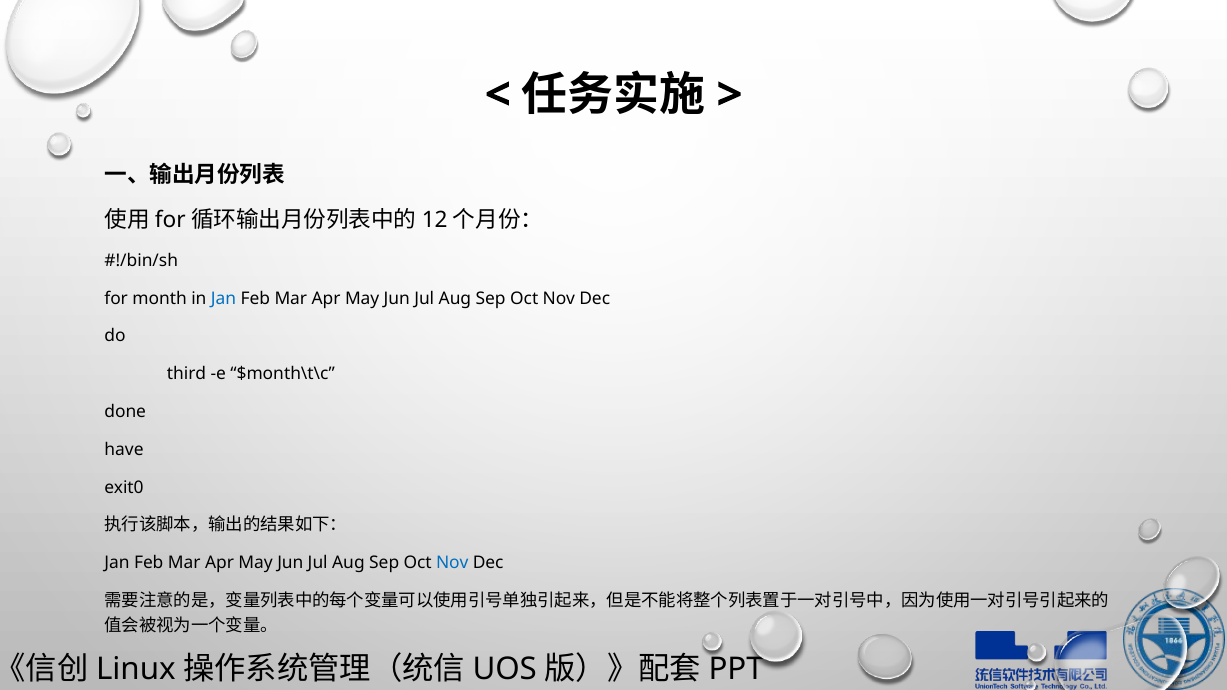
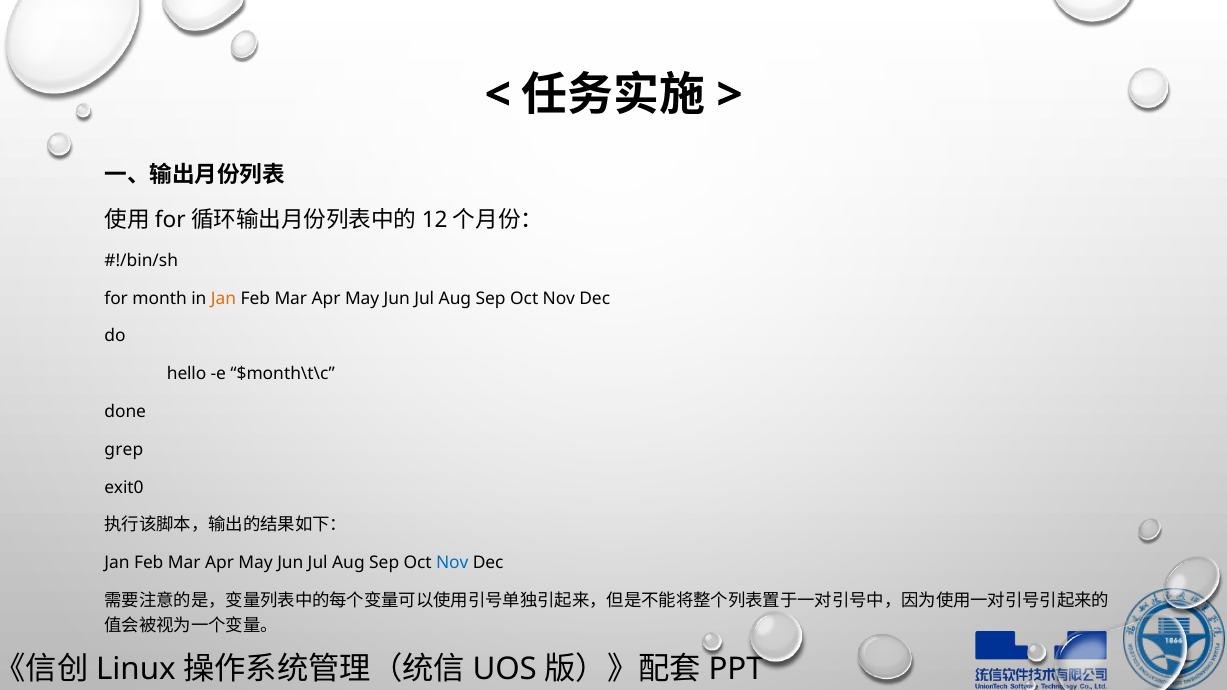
Jan at (224, 298) colour: blue -> orange
third: third -> hello
have: have -> grep
